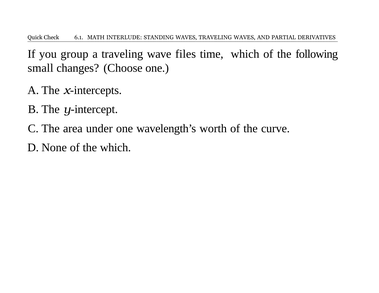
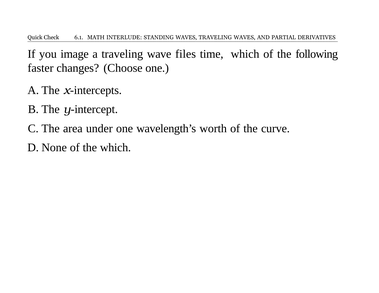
group: group -> image
small: small -> faster
